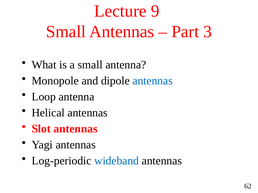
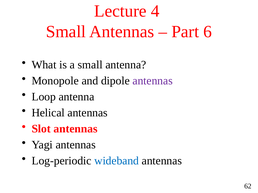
9: 9 -> 4
3: 3 -> 6
antennas at (153, 81) colour: blue -> purple
